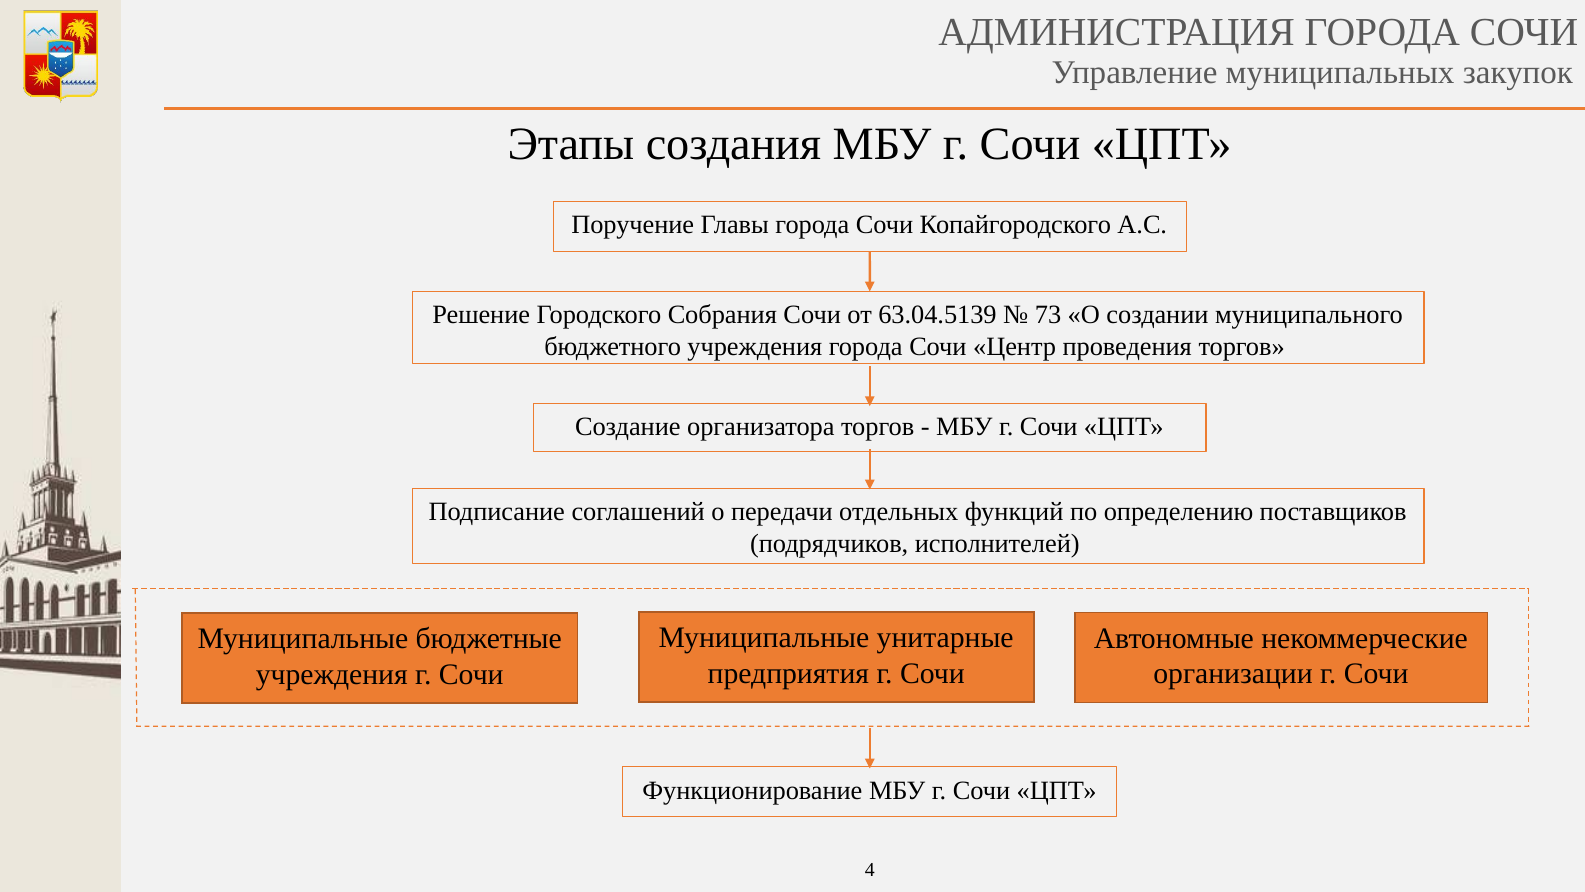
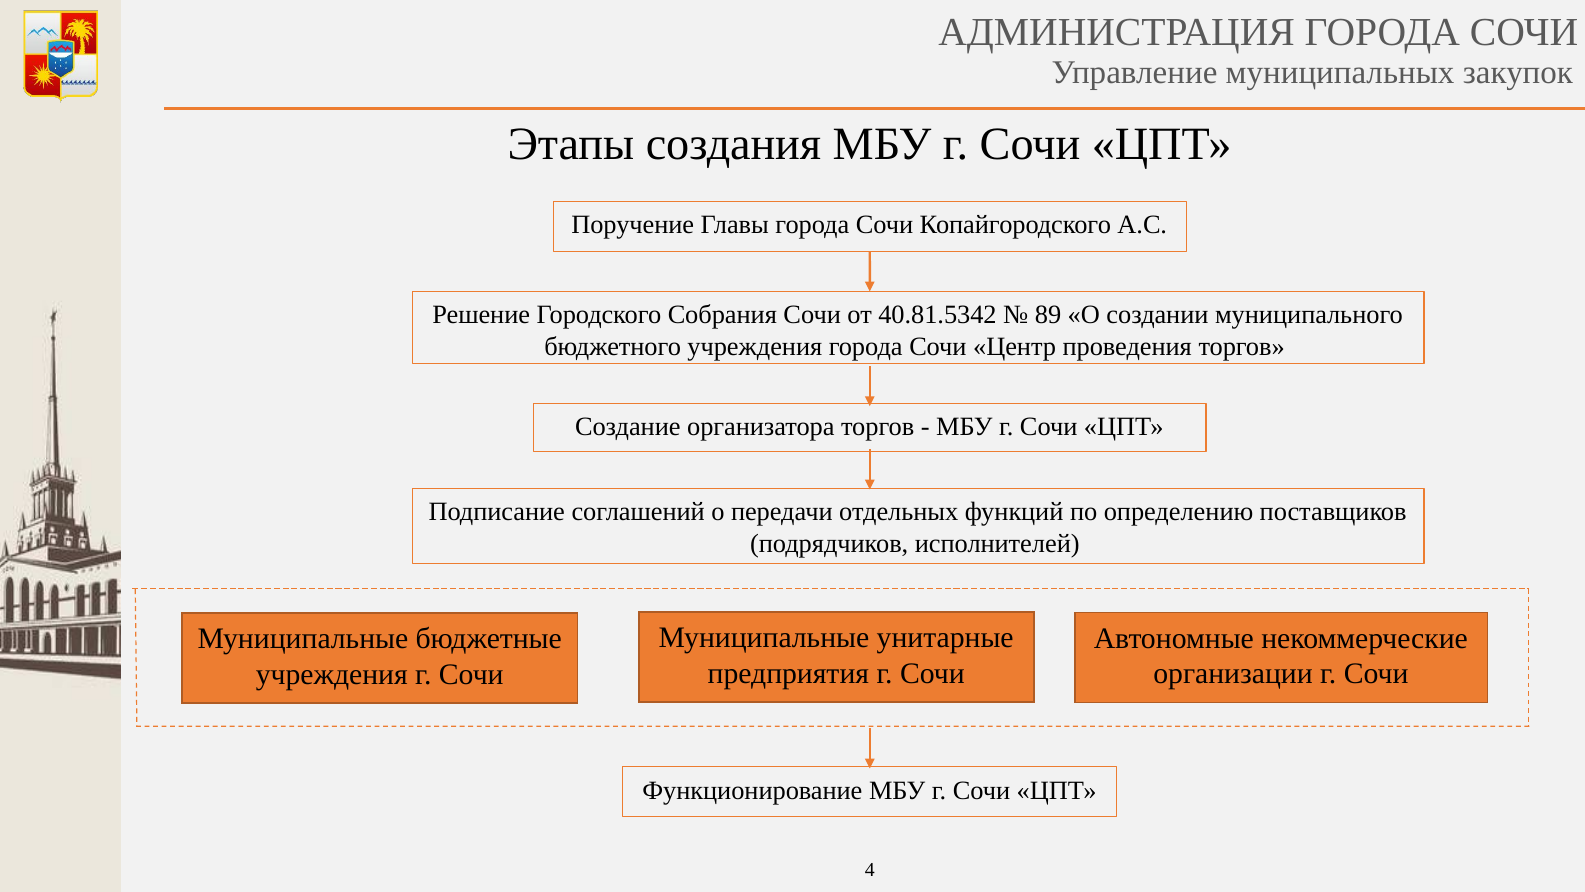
63.04.5139: 63.04.5139 -> 40.81.5342
73: 73 -> 89
